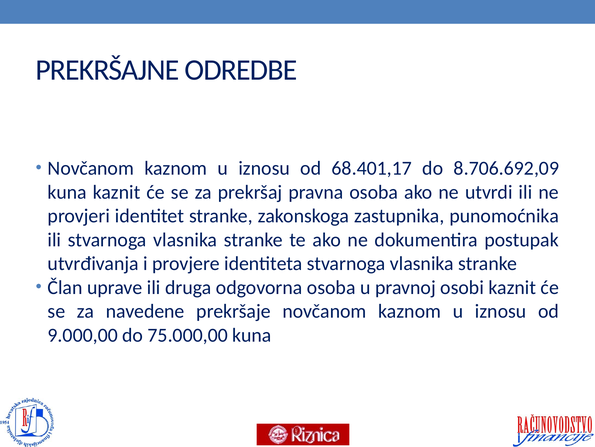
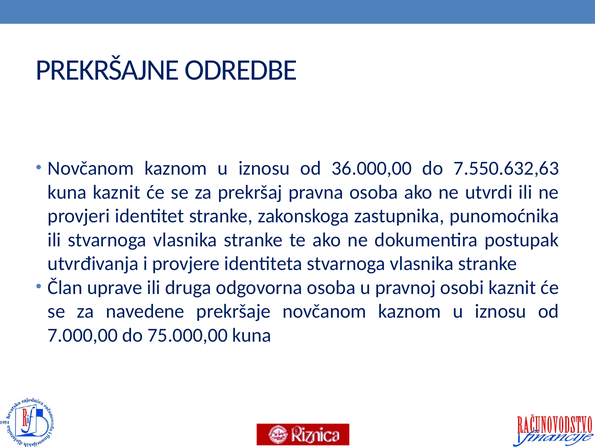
68.401,17: 68.401,17 -> 36.000,00
8.706.692,09: 8.706.692,09 -> 7.550.632,63
9.000,00: 9.000,00 -> 7.000,00
